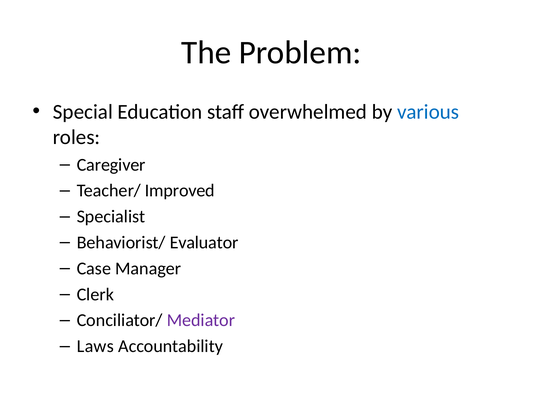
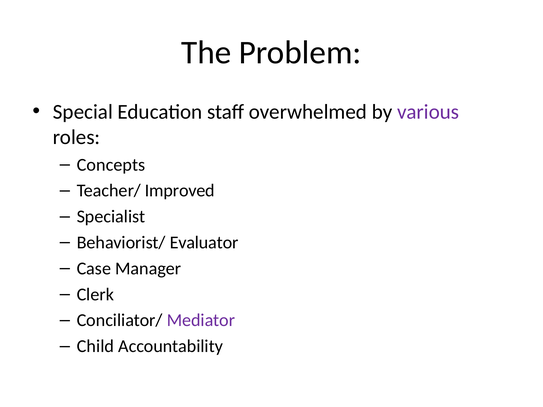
various colour: blue -> purple
Caregiver: Caregiver -> Concepts
Laws: Laws -> Child
